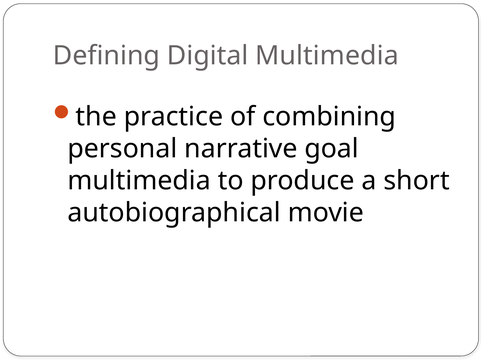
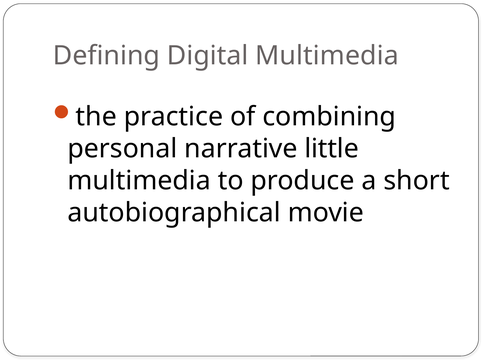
goal: goal -> little
